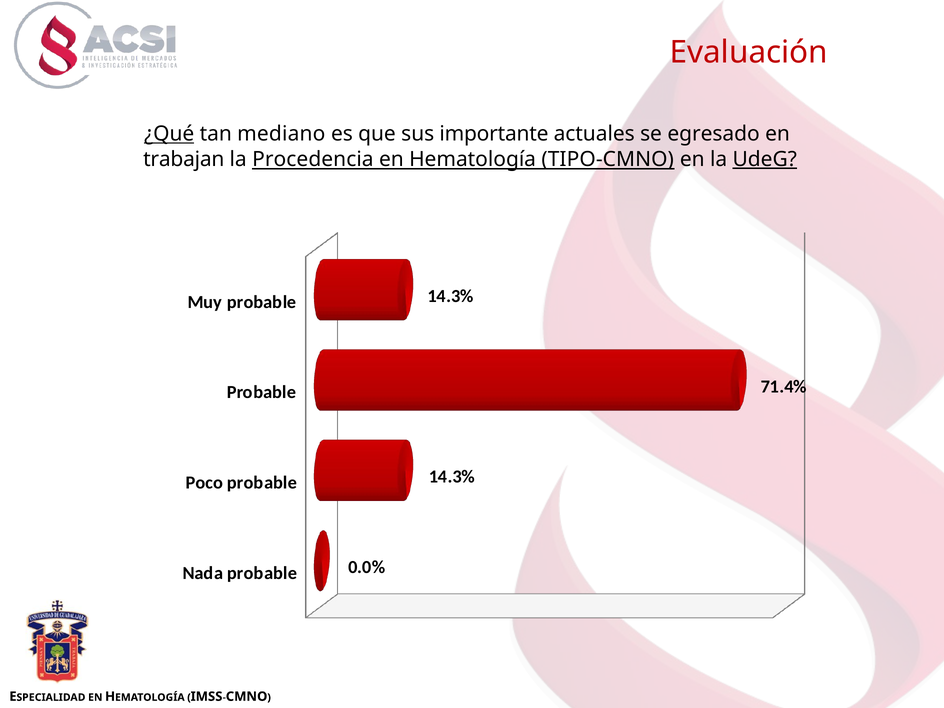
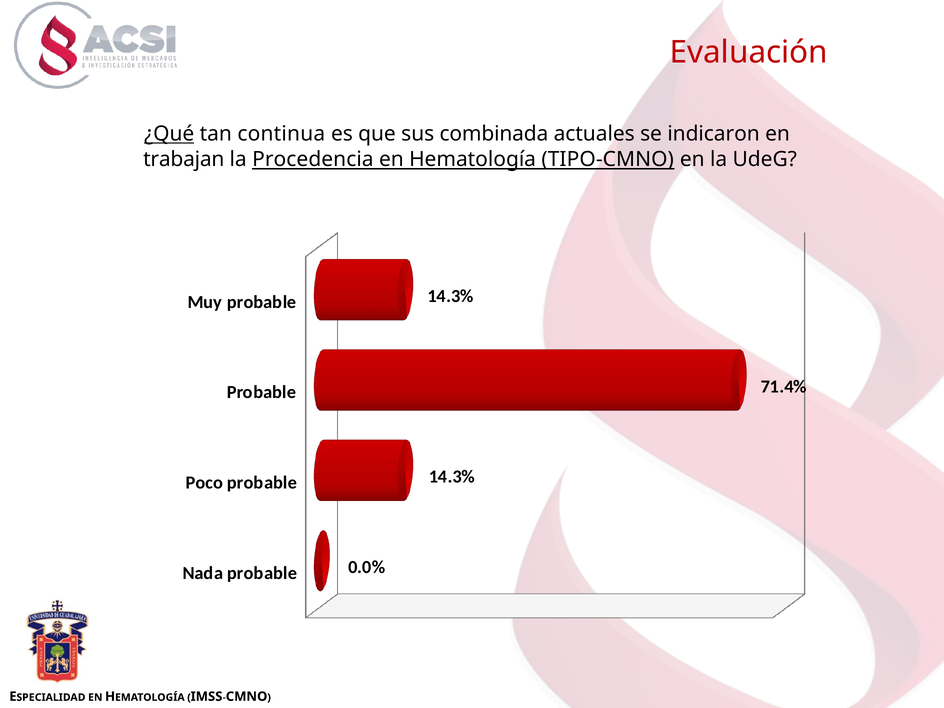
mediano: mediano -> continua
importante: importante -> combinada
egresado: egresado -> indicaron
UdeG underline: present -> none
